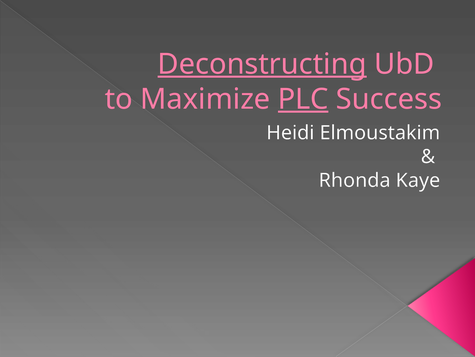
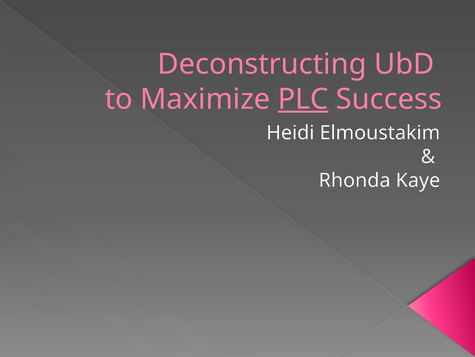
Deconstructing underline: present -> none
